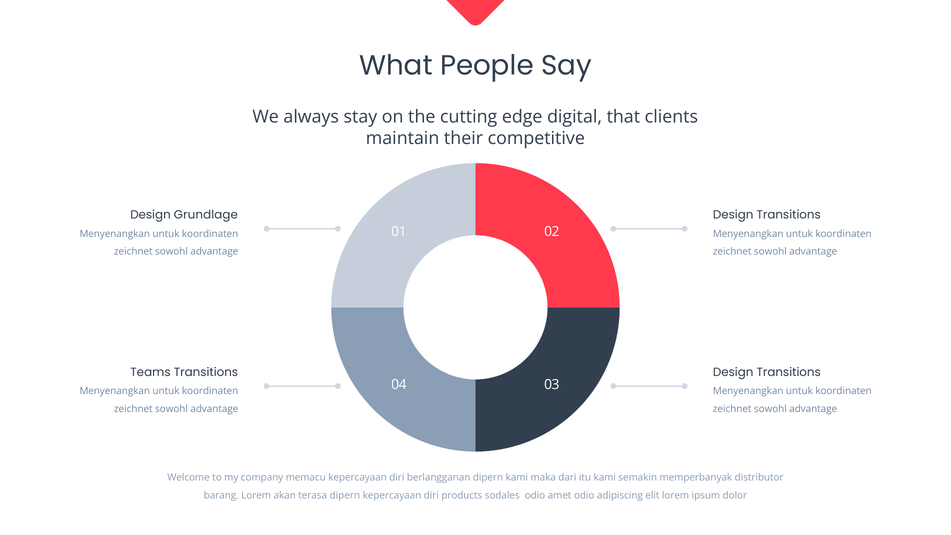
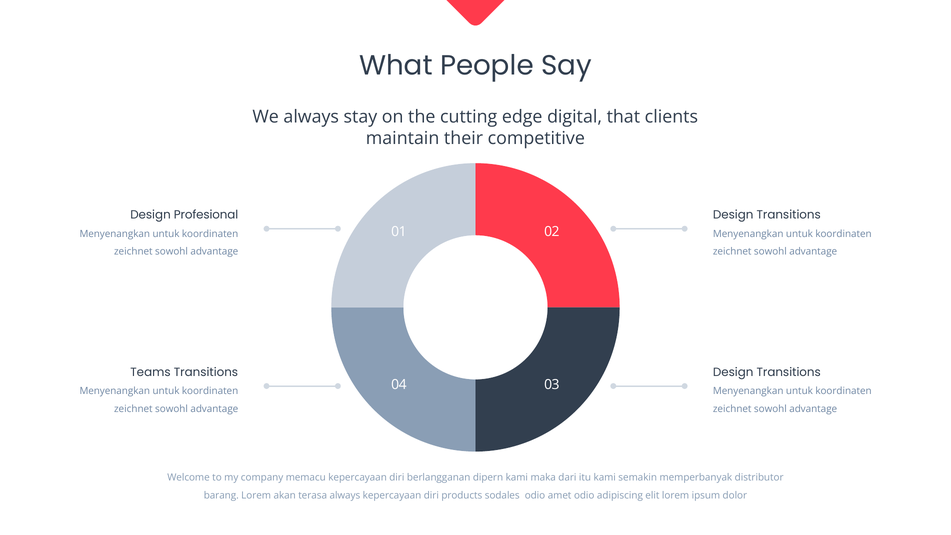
Grundlage: Grundlage -> Profesional
terasa dipern: dipern -> always
